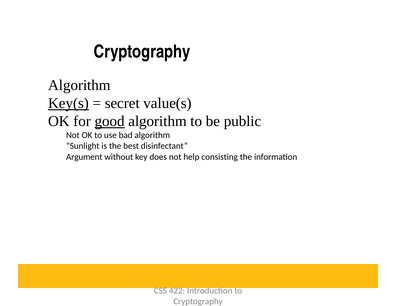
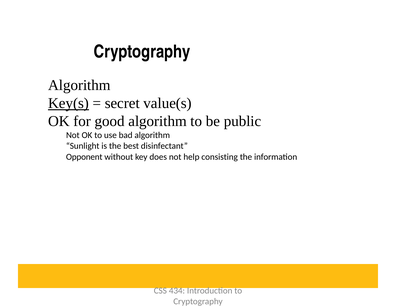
good underline: present -> none
Argument: Argument -> Opponent
422: 422 -> 434
